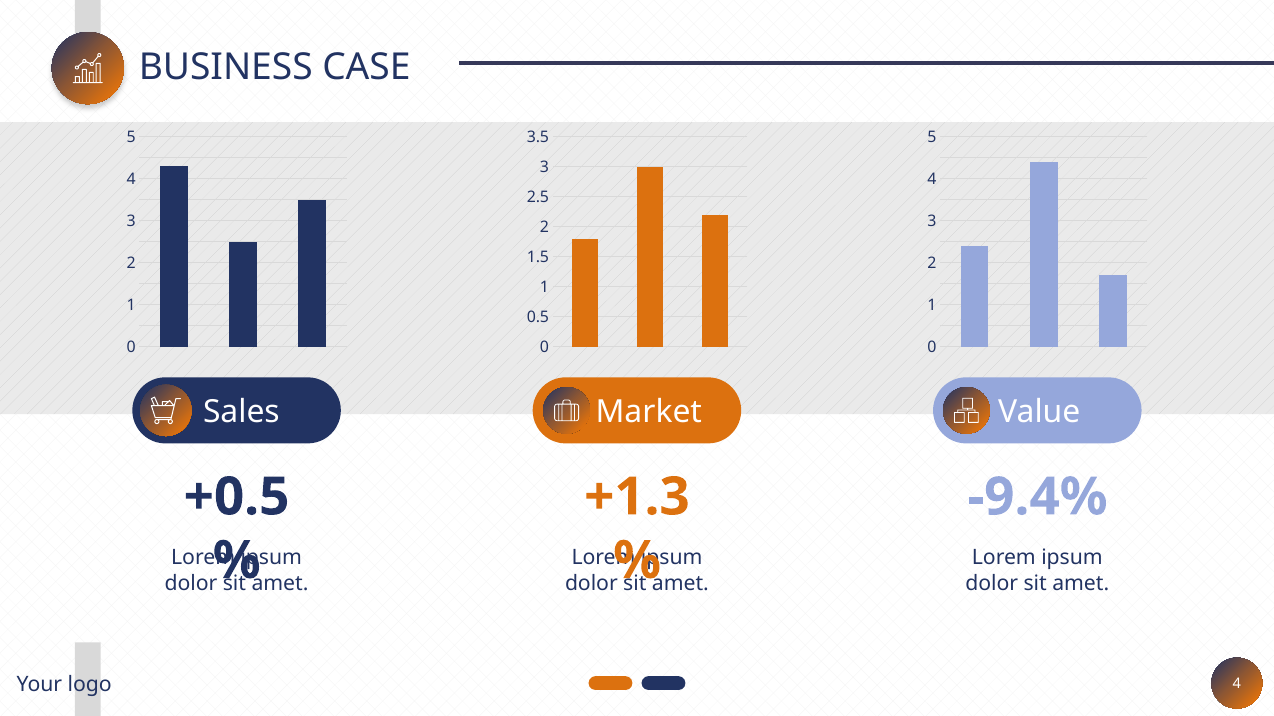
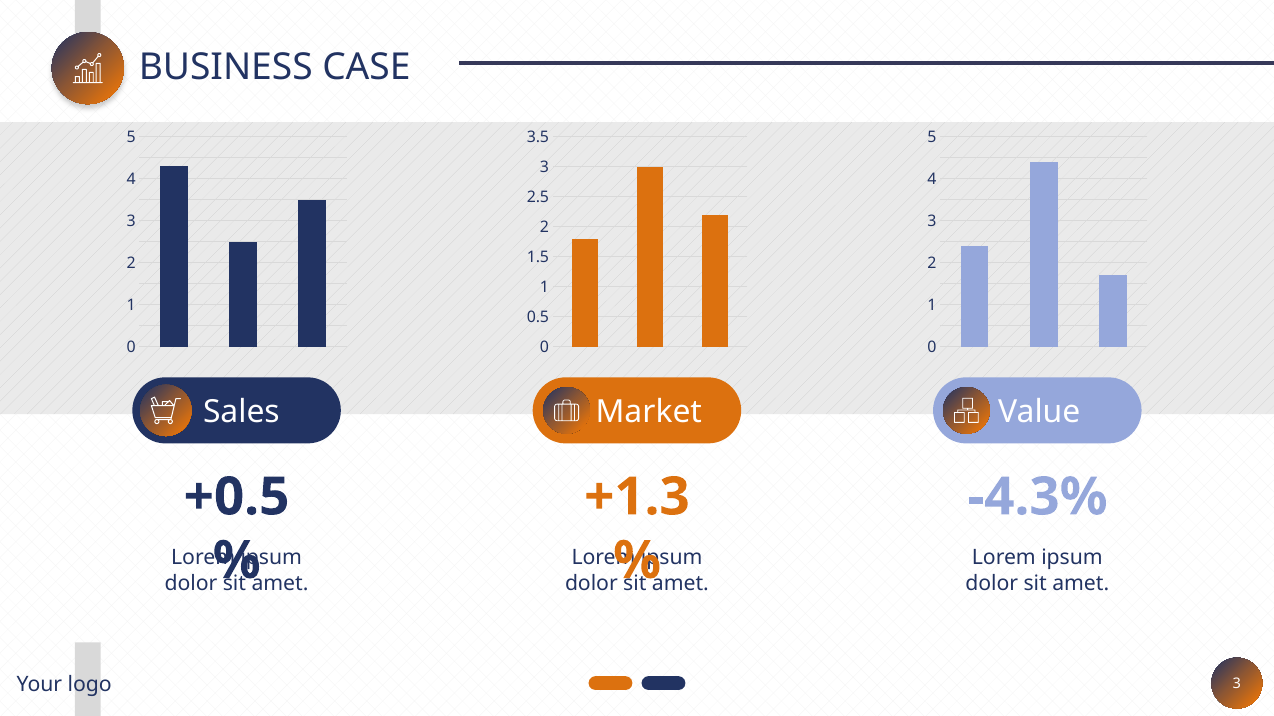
-9.4%: -9.4% -> -4.3%
logo 4: 4 -> 3
